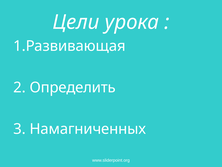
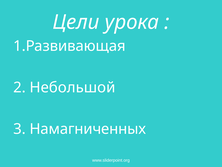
Определить: Определить -> Небольшой
